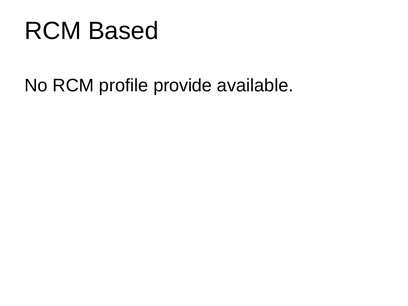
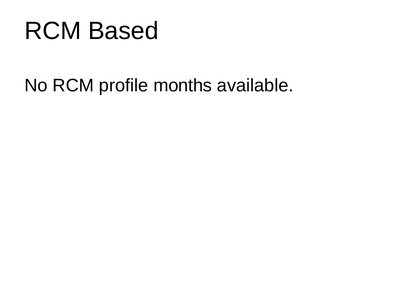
provide: provide -> months
